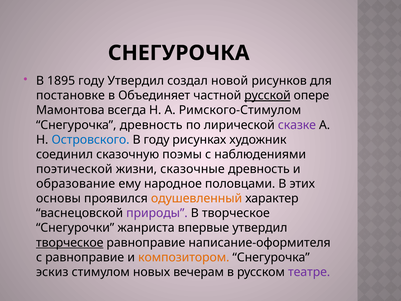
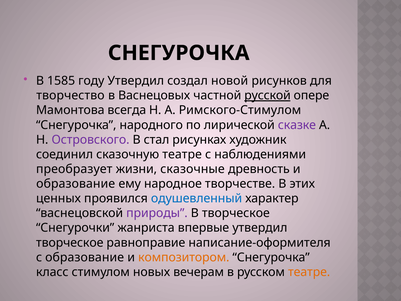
1895: 1895 -> 1585
постановке: постановке -> творчество
Объединяет: Объединяет -> Васнецовых
Снегурочка древность: древность -> народного
Островского colour: blue -> purple
В году: году -> стал
сказочную поэмы: поэмы -> театре
поэтической: поэтической -> преобразует
половцами: половцами -> творчестве
основы: основы -> ценных
одушевленный colour: orange -> blue
творческое at (70, 242) underline: present -> none
с равноправие: равноправие -> образование
эскиз: эскиз -> класс
театре at (309, 272) colour: purple -> orange
